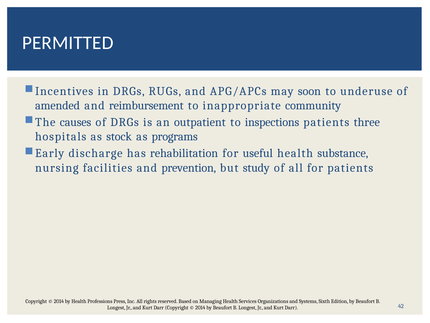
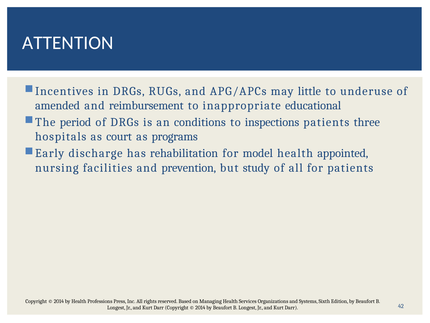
PERMITTED: PERMITTED -> ATTENTION
soon: soon -> little
community: community -> educational
causes: causes -> period
outpatient: outpatient -> conditions
stock: stock -> court
useful: useful -> model
substance: substance -> appointed
